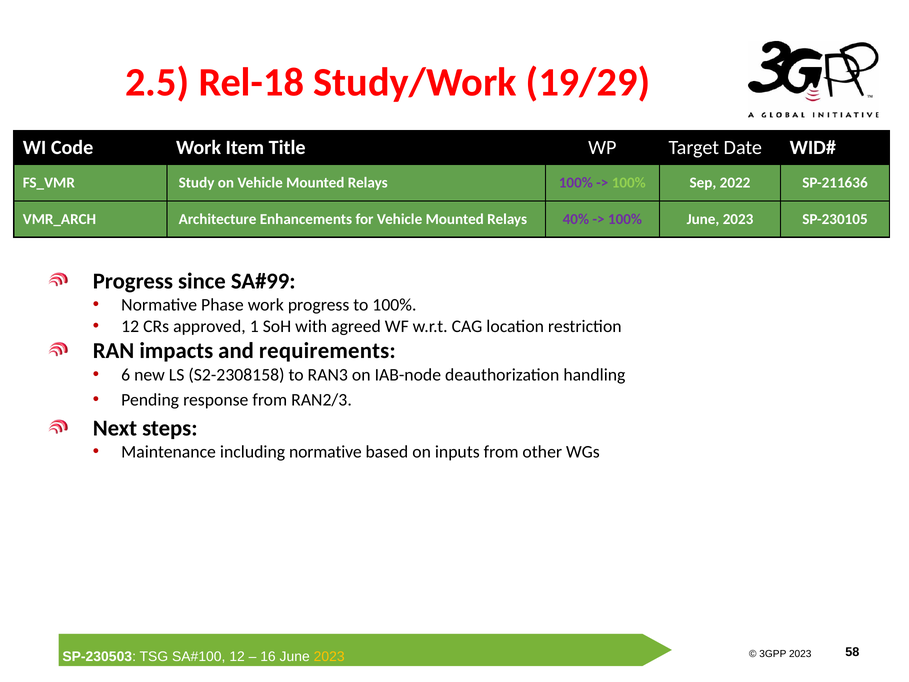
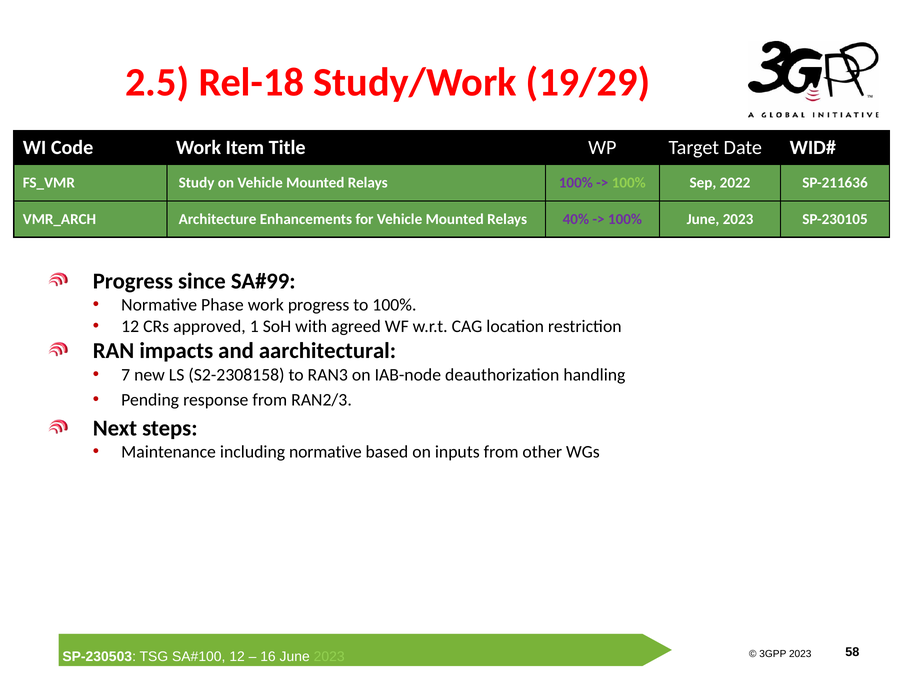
requirements: requirements -> aarchitectural
6: 6 -> 7
2023 at (329, 656) colour: yellow -> light green
